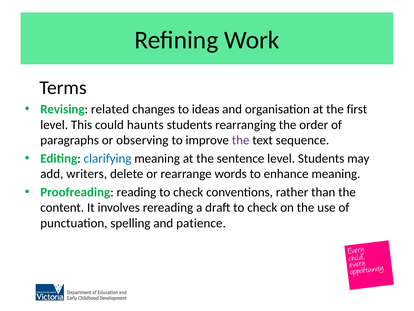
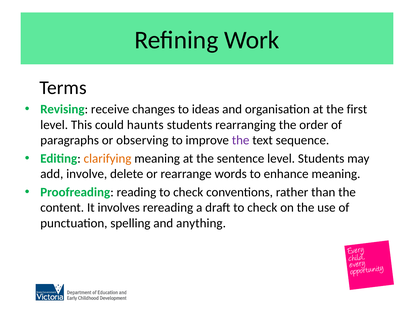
related: related -> receive
clarifying colour: blue -> orange
writers: writers -> involve
patience: patience -> anything
